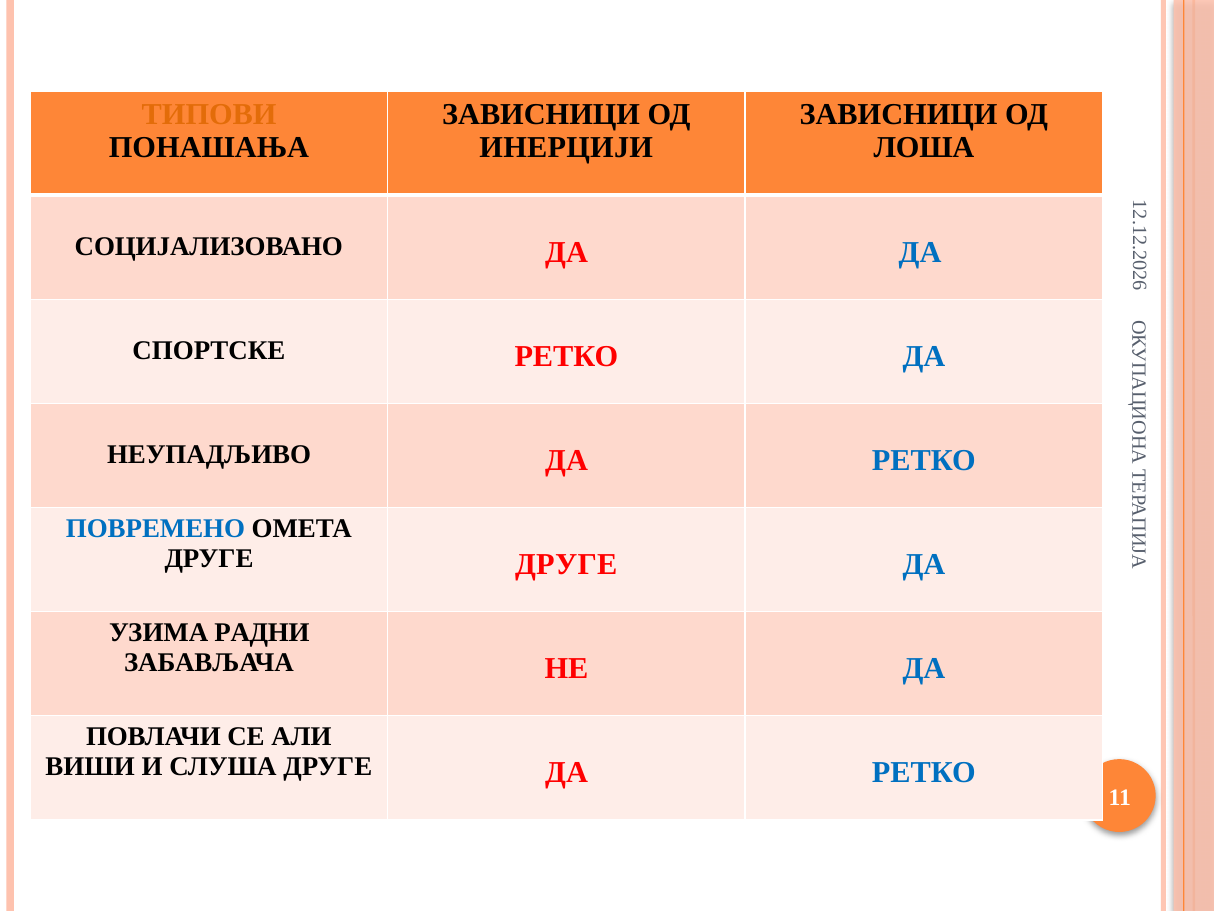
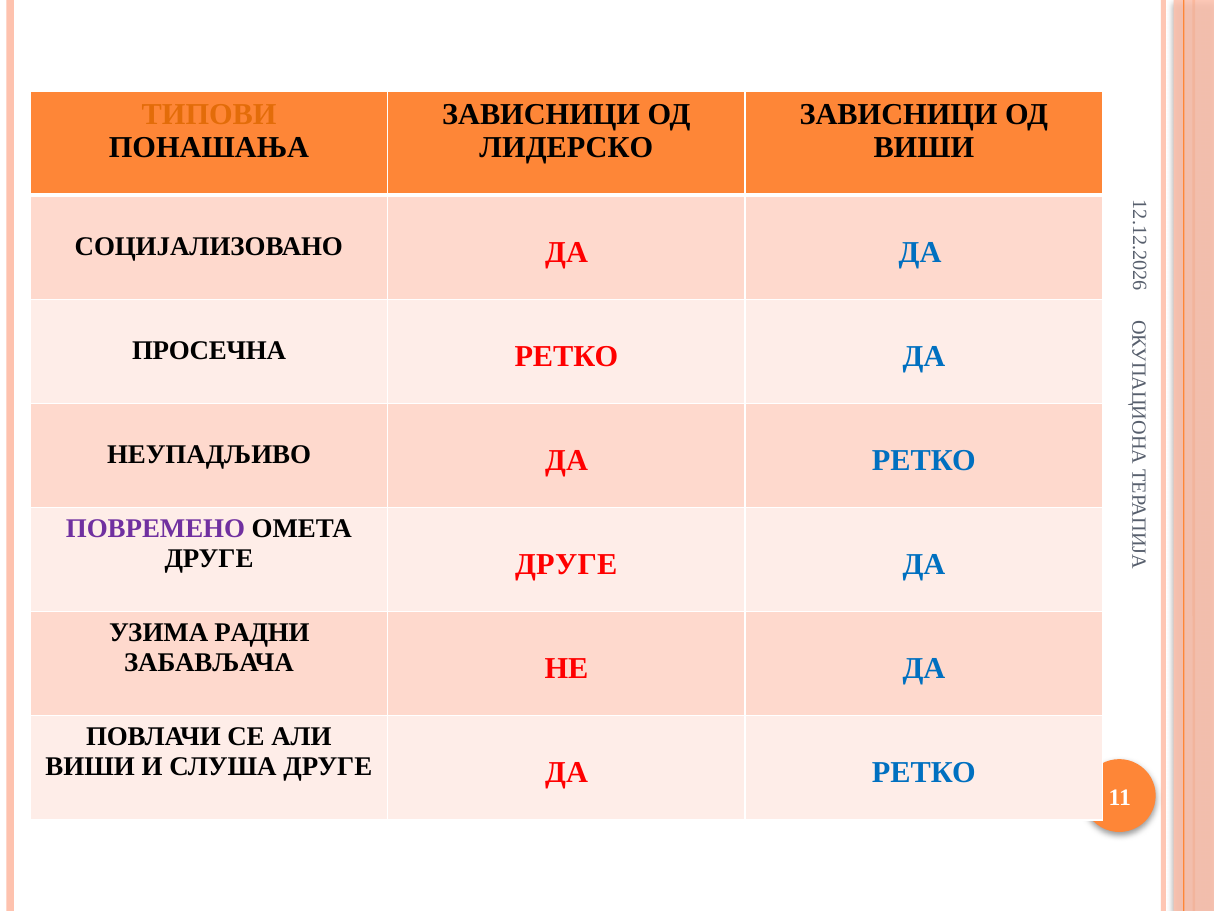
ИНЕРЦИЈИ: ИНЕРЦИЈИ -> ЛИДЕРСКО
ЛОША at (924, 148): ЛОША -> ВИШИ
СПОРТСКЕ: СПОРТСКЕ -> ПРОСЕЧНА
ПОВРЕМЕНО colour: blue -> purple
